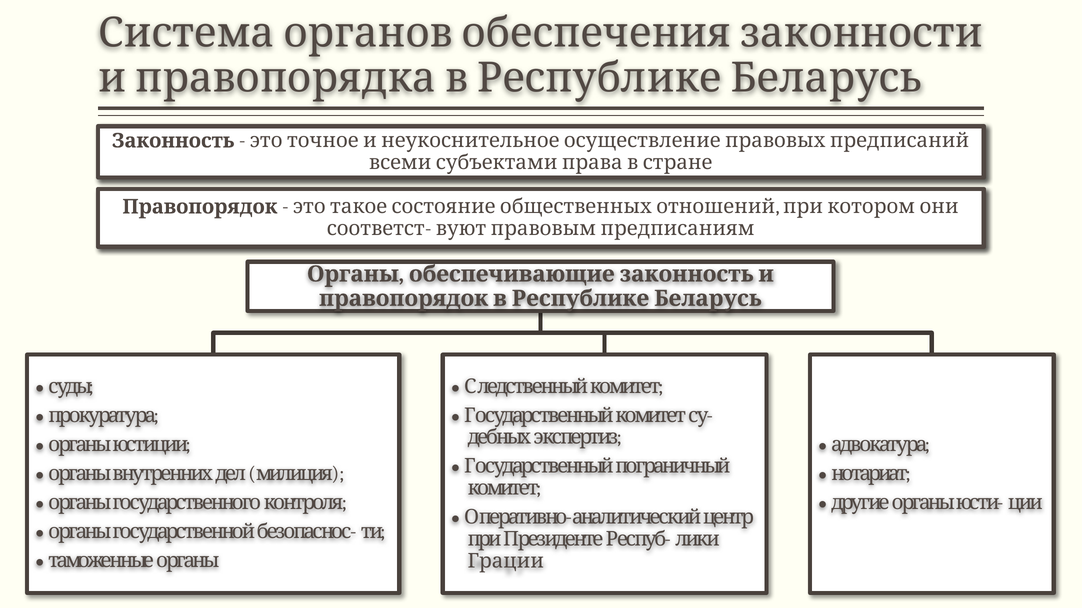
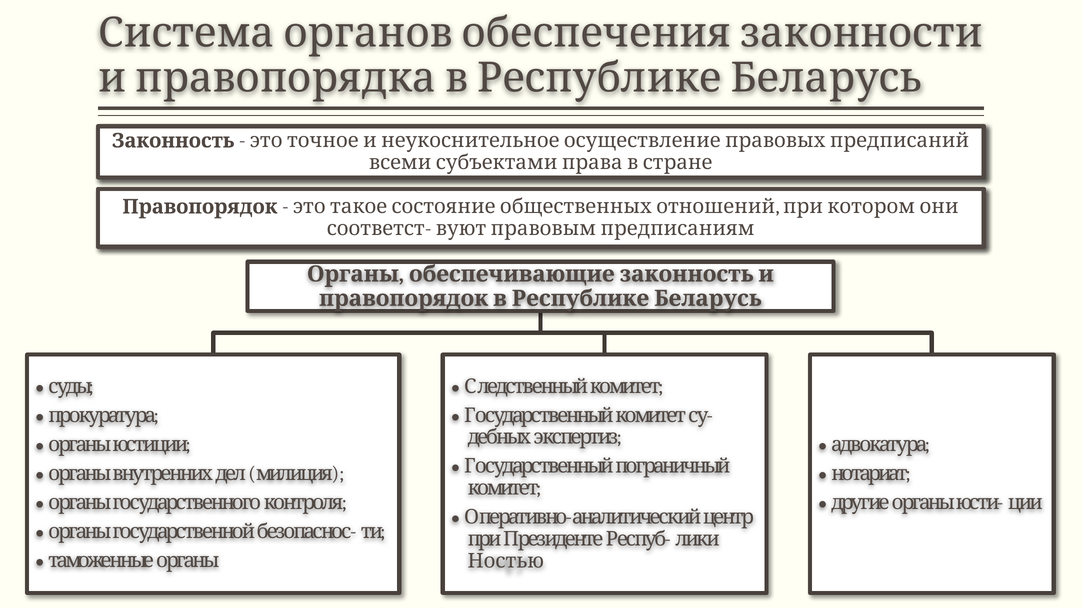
Грации: Грации -> Ностью
